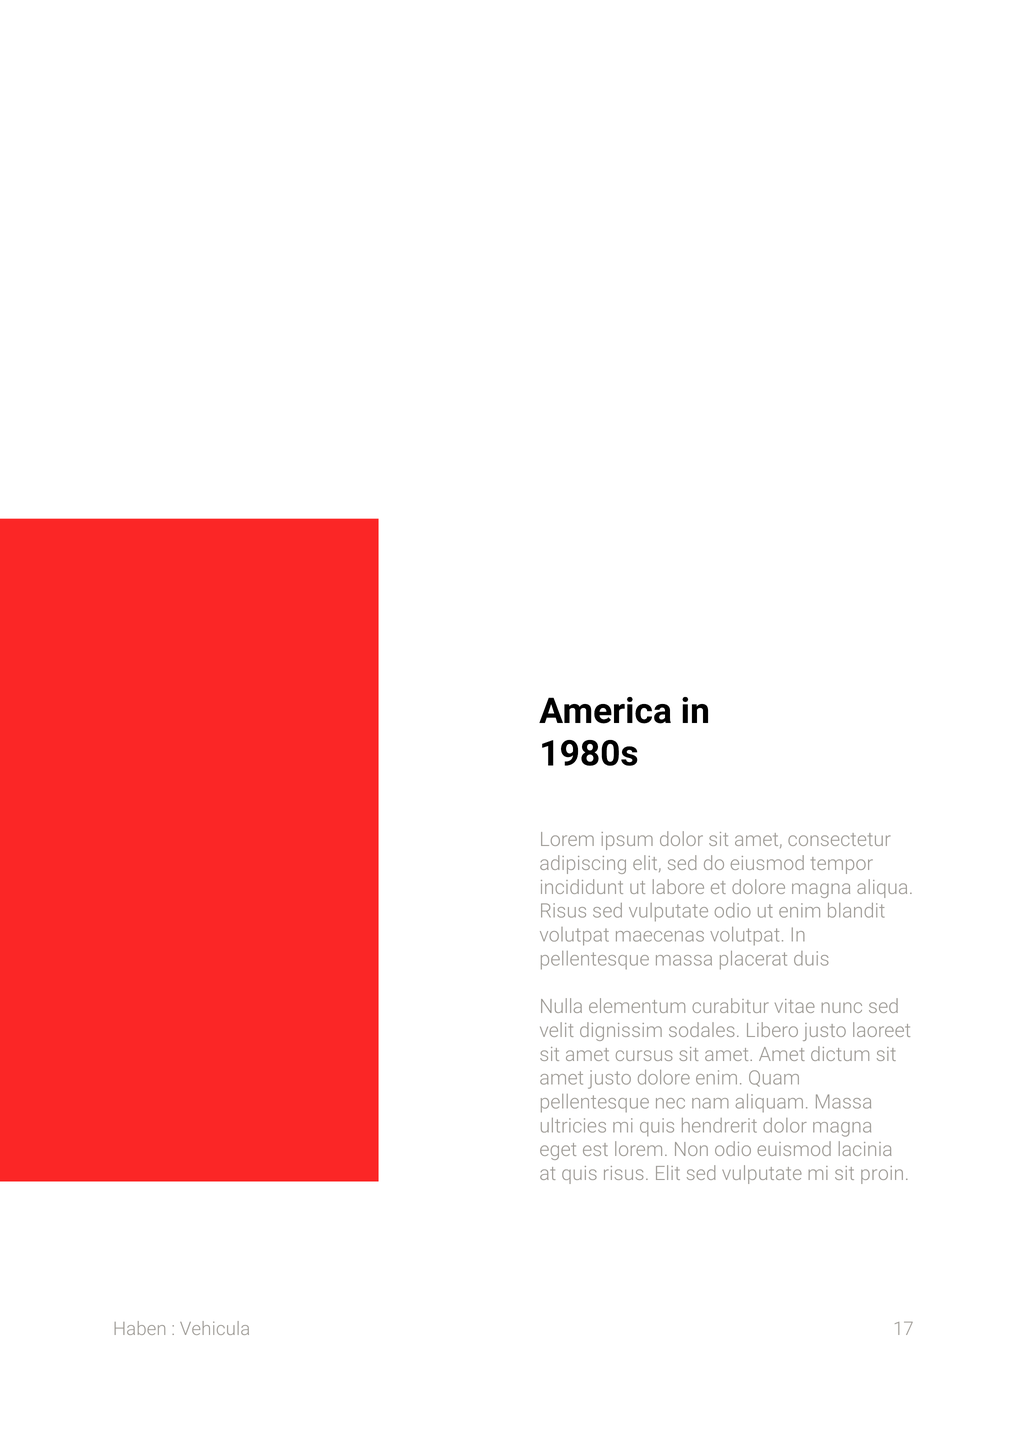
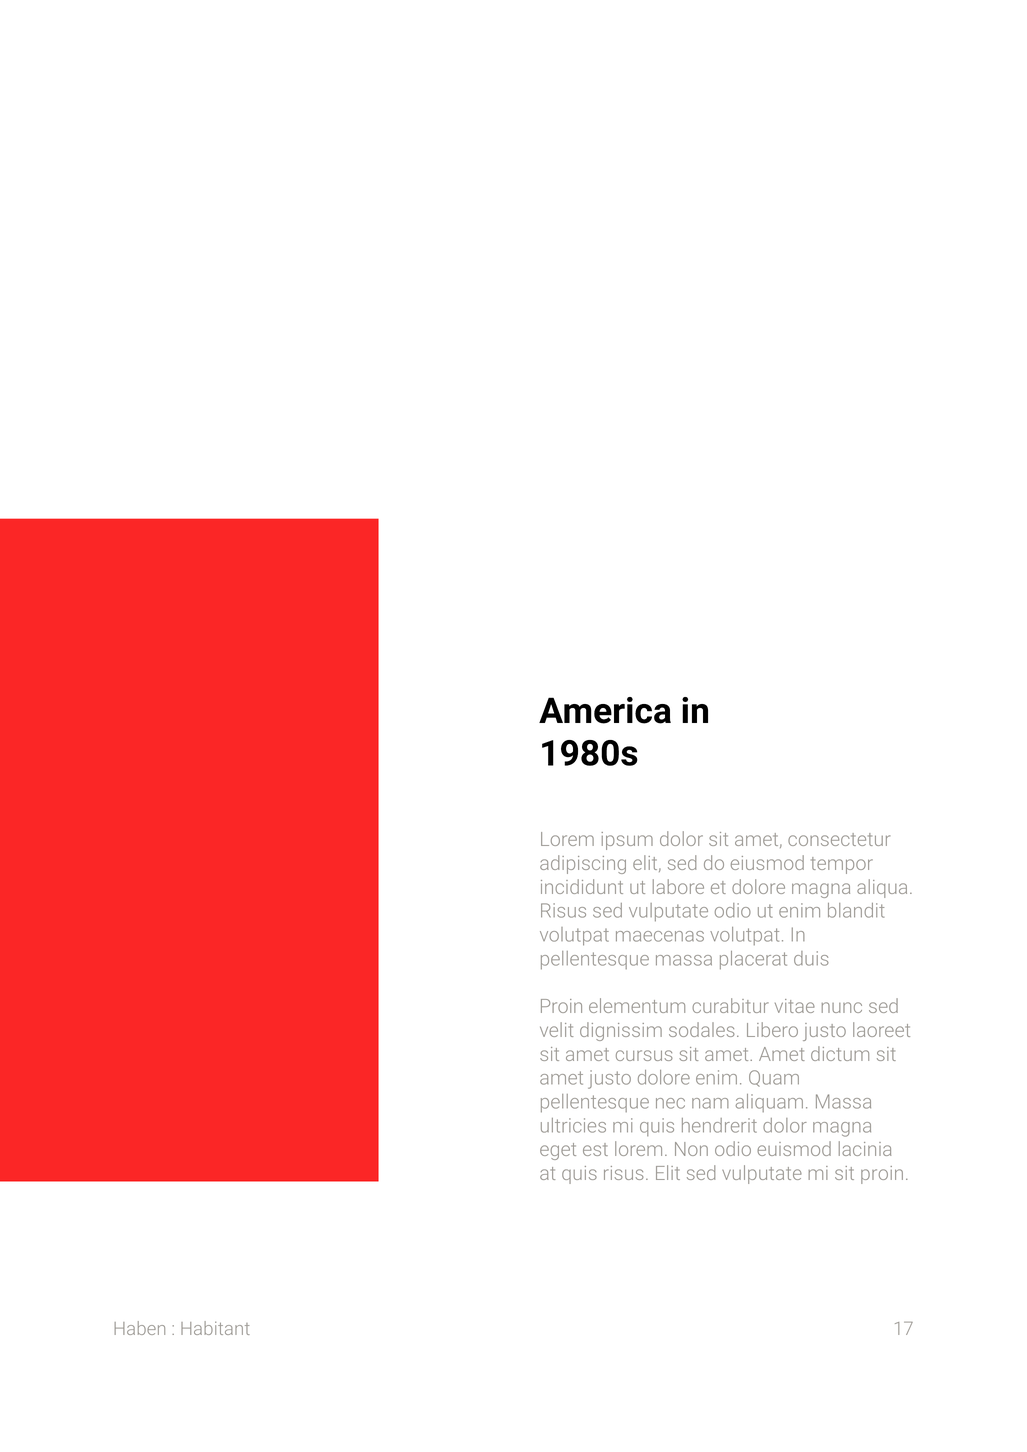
Nulla at (561, 1007): Nulla -> Proin
Vehicula: Vehicula -> Habitant
